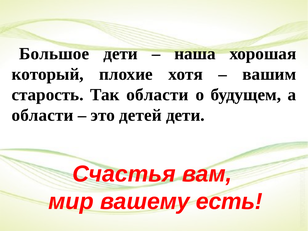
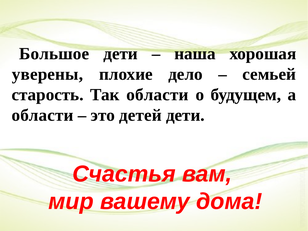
который: который -> уверены
хотя: хотя -> дело
вашим: вашим -> семьей
есть: есть -> дома
